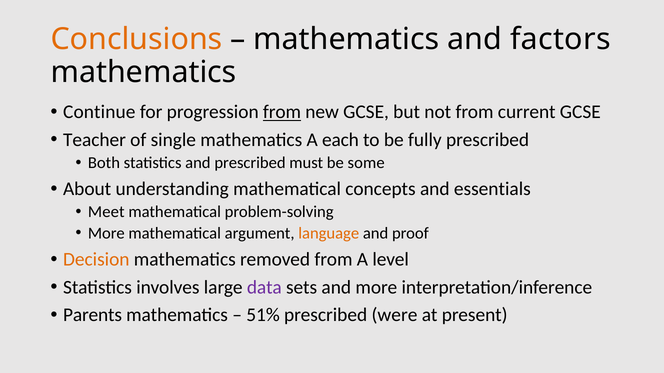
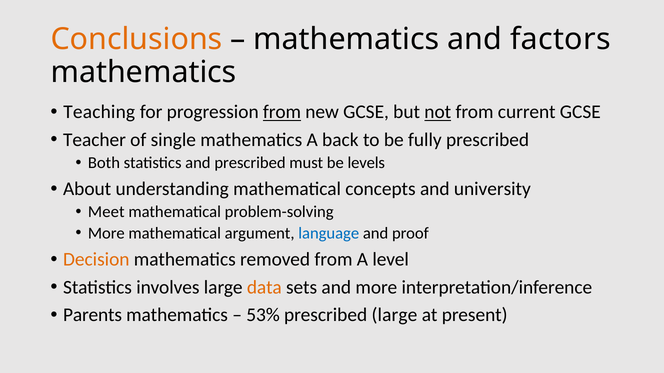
Continue: Continue -> Teaching
not underline: none -> present
each: each -> back
some: some -> levels
essentials: essentials -> university
language colour: orange -> blue
data colour: purple -> orange
51%: 51% -> 53%
prescribed were: were -> large
